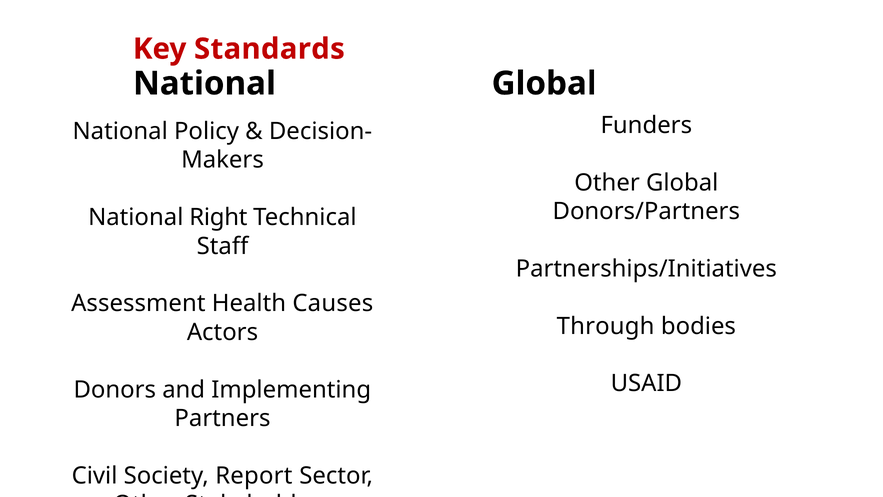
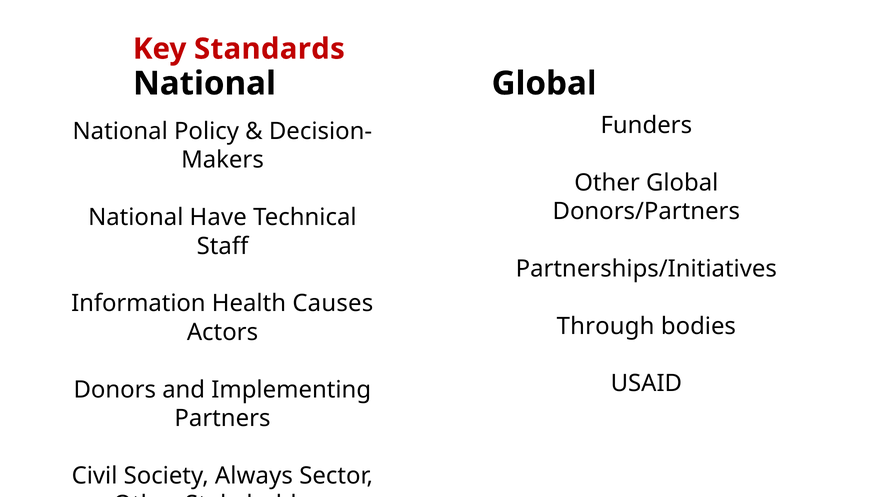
Right: Right -> Have
Assessment: Assessment -> Information
Report: Report -> Always
